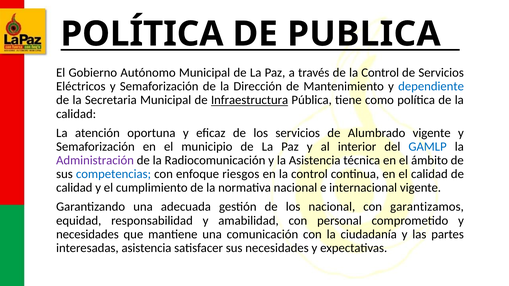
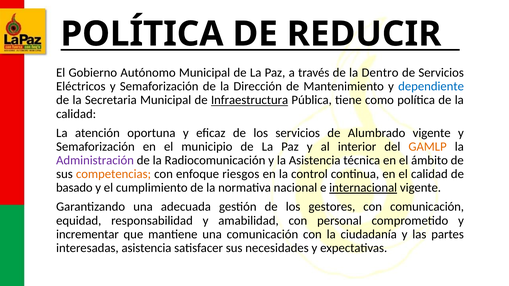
PUBLICA: PUBLICA -> REDUCIR
de la Control: Control -> Dentro
GAMLP colour: blue -> orange
competencias colour: blue -> orange
calidad at (74, 188): calidad -> basado
internacional underline: none -> present
los nacional: nacional -> gestores
con garantizamos: garantizamos -> comunicación
necesidades at (87, 234): necesidades -> incrementar
